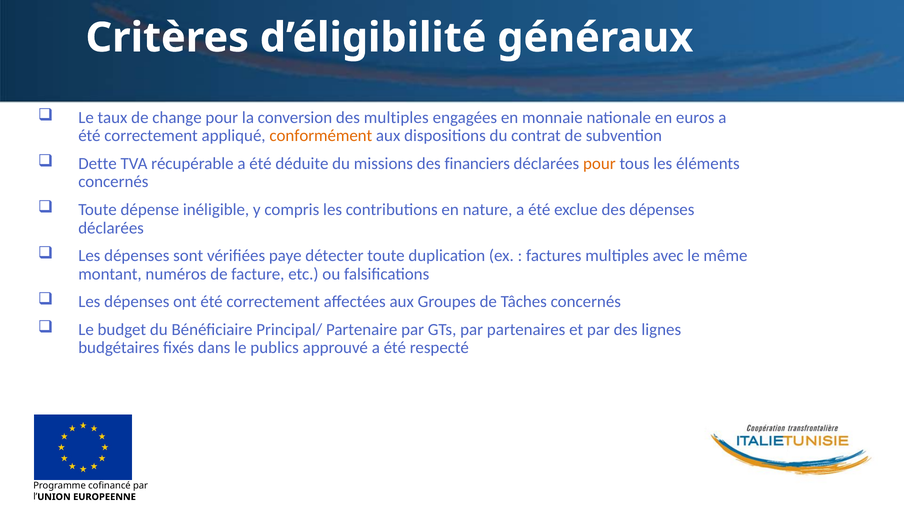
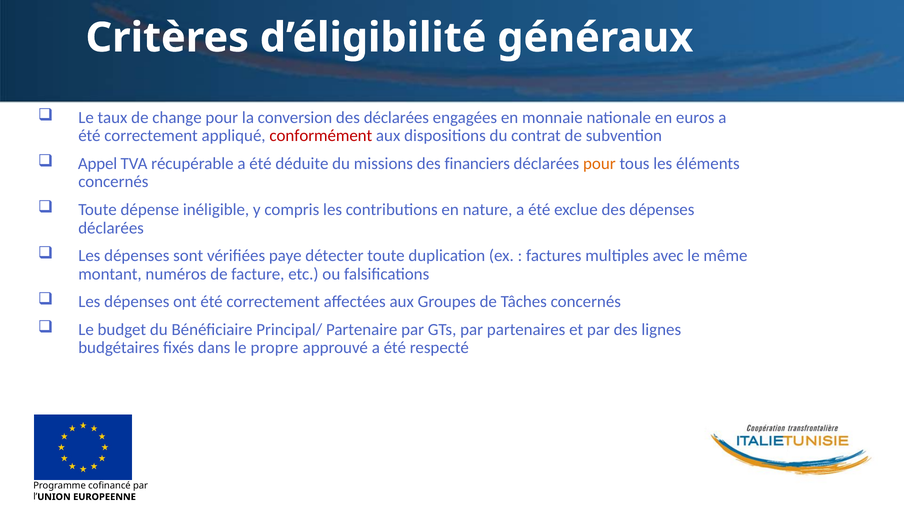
des multiples: multiples -> déclarées
conformément colour: orange -> red
Dette: Dette -> Appel
publics: publics -> propre
